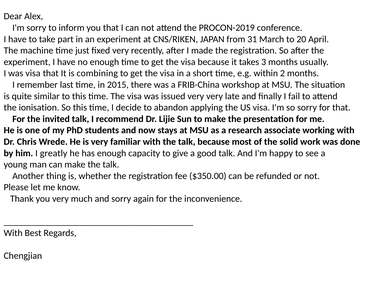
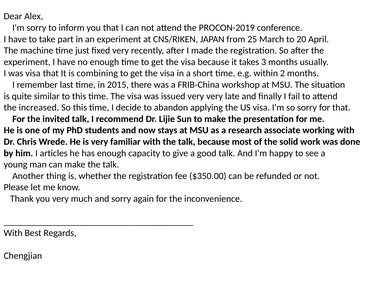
31: 31 -> 25
ionisation: ionisation -> increased
greatly: greatly -> articles
